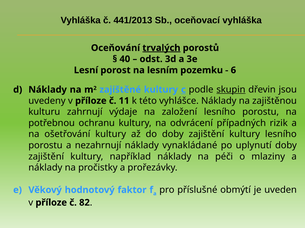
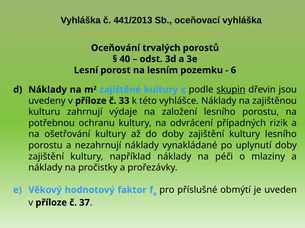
trvalých underline: present -> none
11: 11 -> 33
82: 82 -> 37
